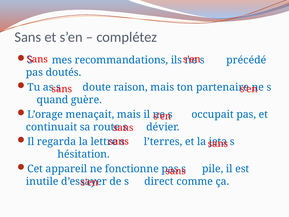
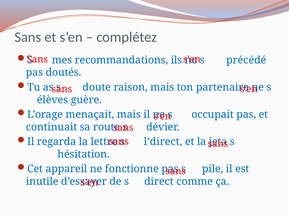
quand: quand -> élèves
l’terres: l’terres -> l’direct
